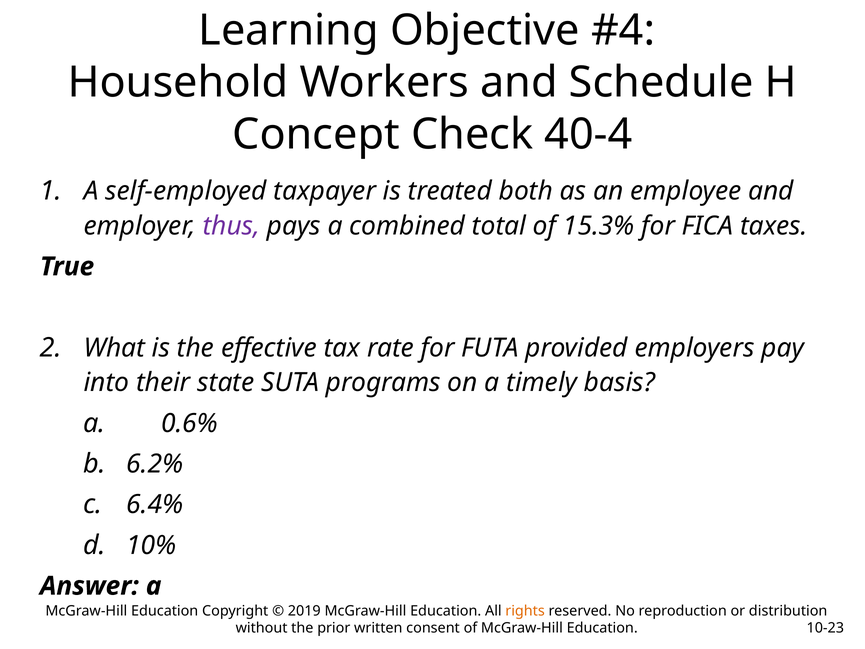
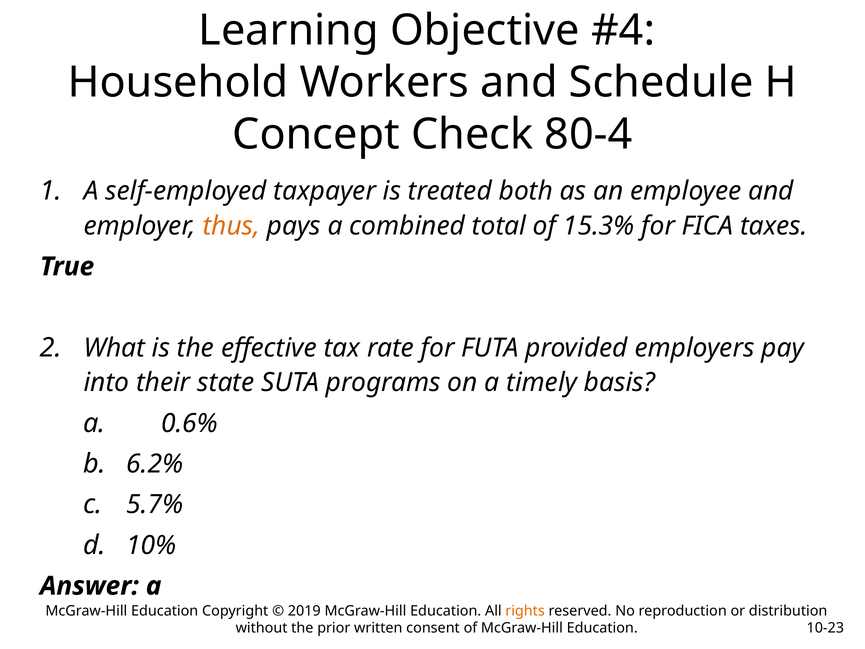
40-4: 40-4 -> 80-4
thus colour: purple -> orange
6.4%: 6.4% -> 5.7%
